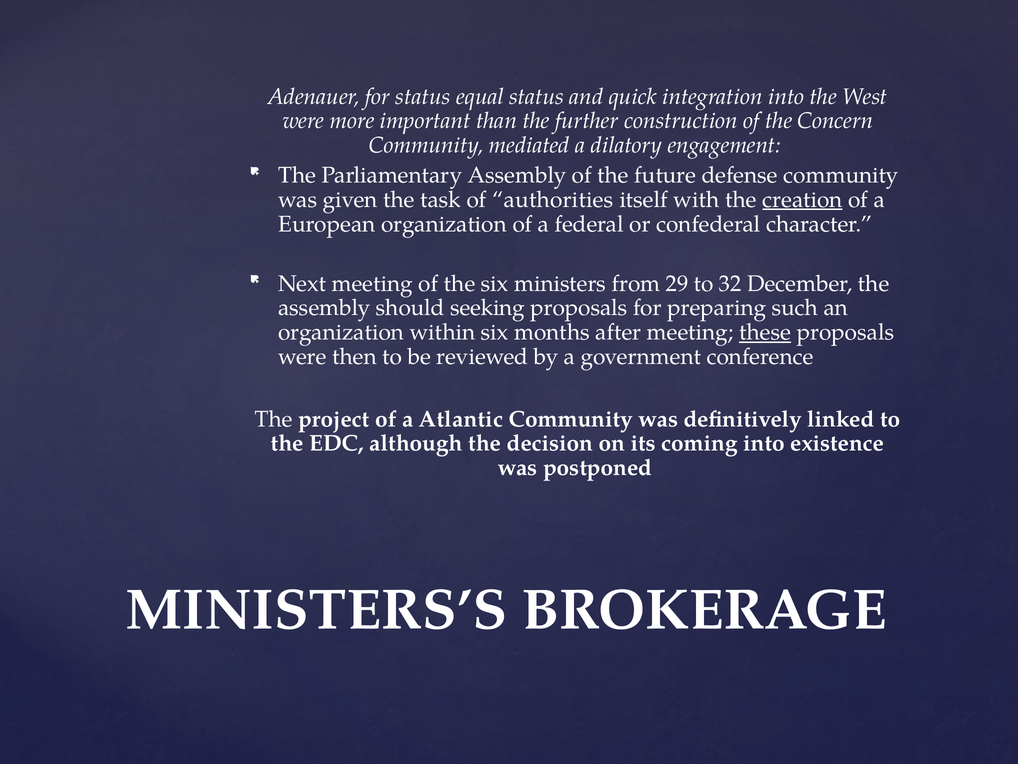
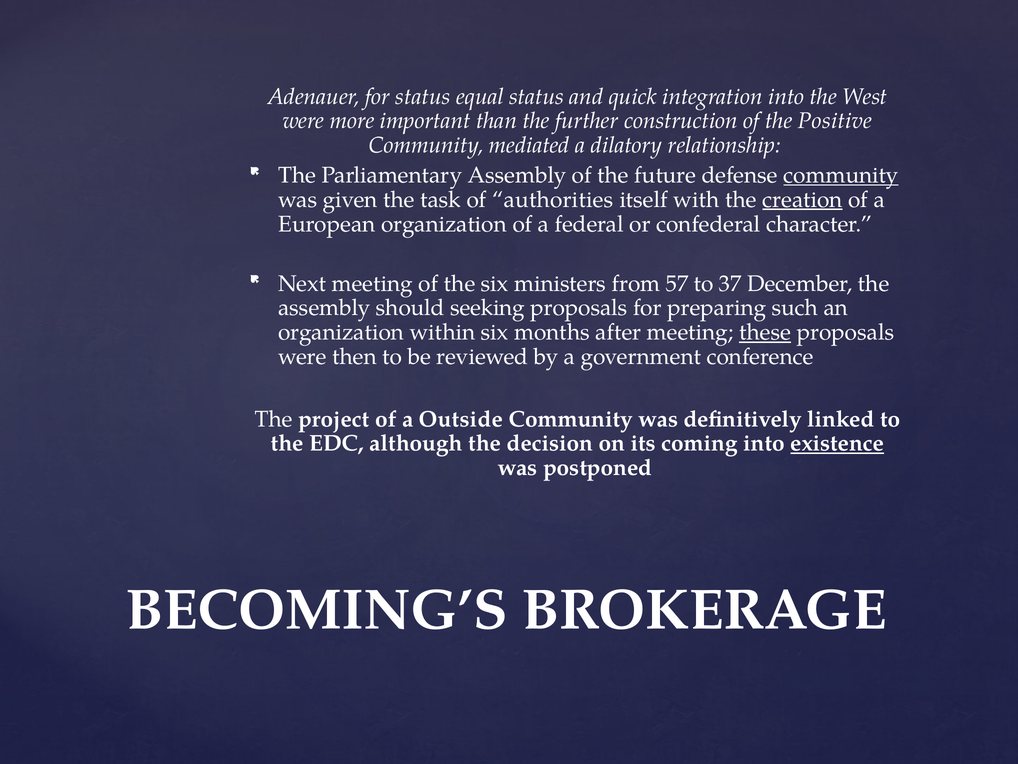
Concern: Concern -> Positive
engagement: engagement -> relationship
community at (841, 175) underline: none -> present
29: 29 -> 57
32: 32 -> 37
Atlantic: Atlantic -> Outside
existence underline: none -> present
MINISTERS’S: MINISTERS’S -> BECOMING’S
